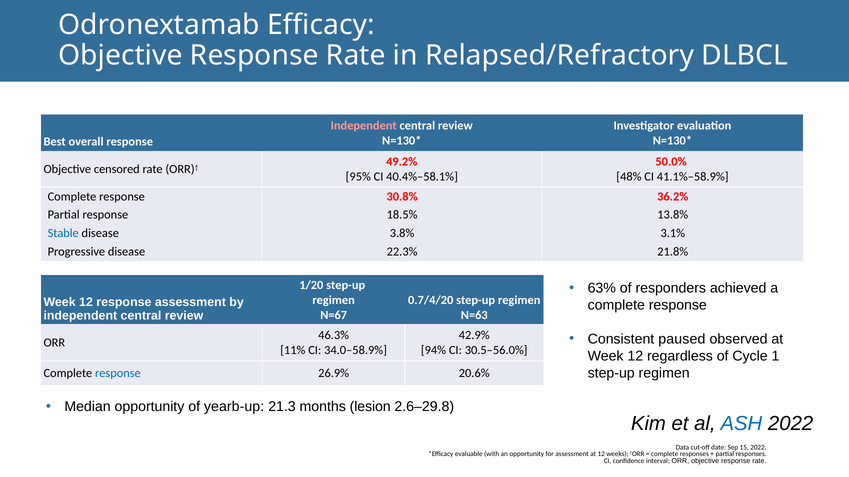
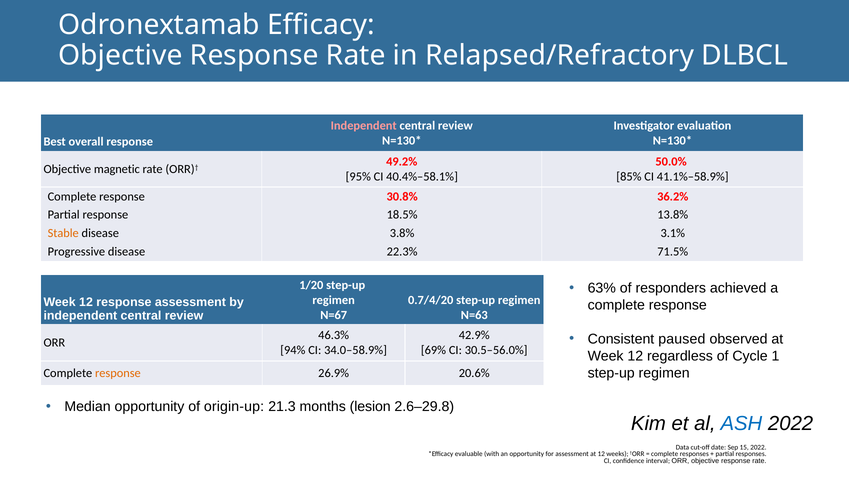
censored: censored -> magnetic
48%: 48% -> 85%
Stable colour: blue -> orange
21.8%: 21.8% -> 71.5%
11%: 11% -> 94%
94%: 94% -> 69%
response at (118, 374) colour: blue -> orange
yearb-up: yearb-up -> origin-up
